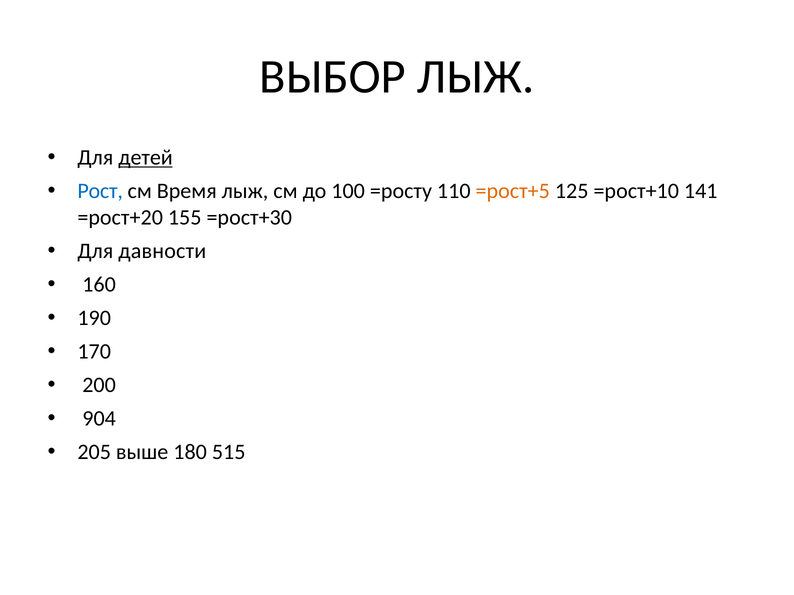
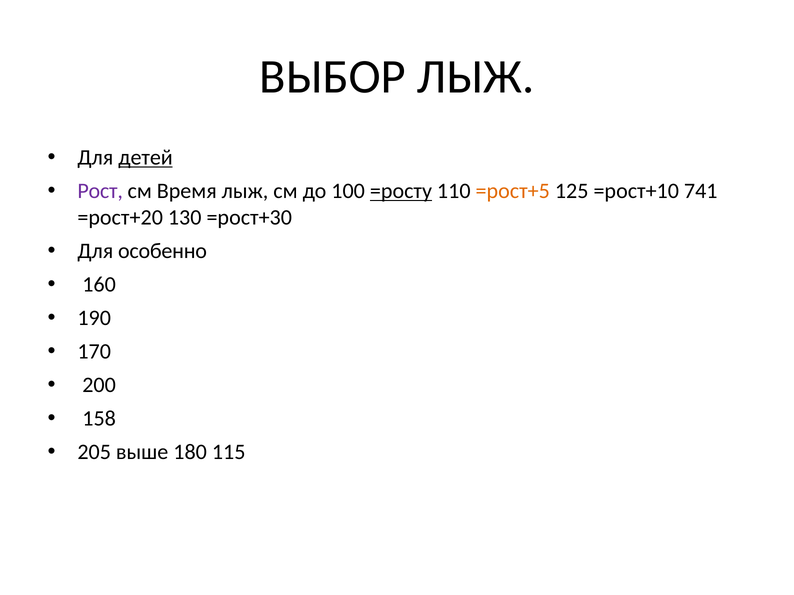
Рост colour: blue -> purple
=росту underline: none -> present
141: 141 -> 741
155: 155 -> 130
давности: давности -> особенно
904: 904 -> 158
515: 515 -> 115
